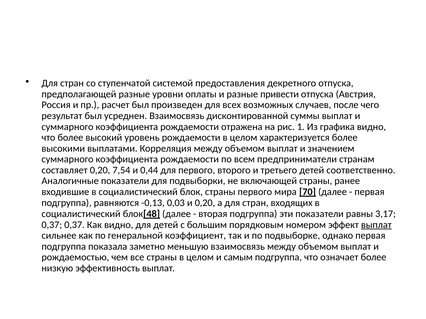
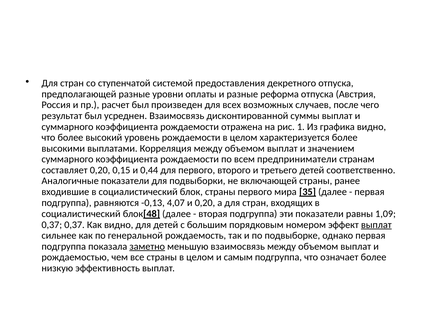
привести: привести -> реформа
7,54: 7,54 -> 0,15
70: 70 -> 35
0,03: 0,03 -> 4,07
3,17: 3,17 -> 1,09
коэффициент: коэффициент -> рождаемость
заметно underline: none -> present
